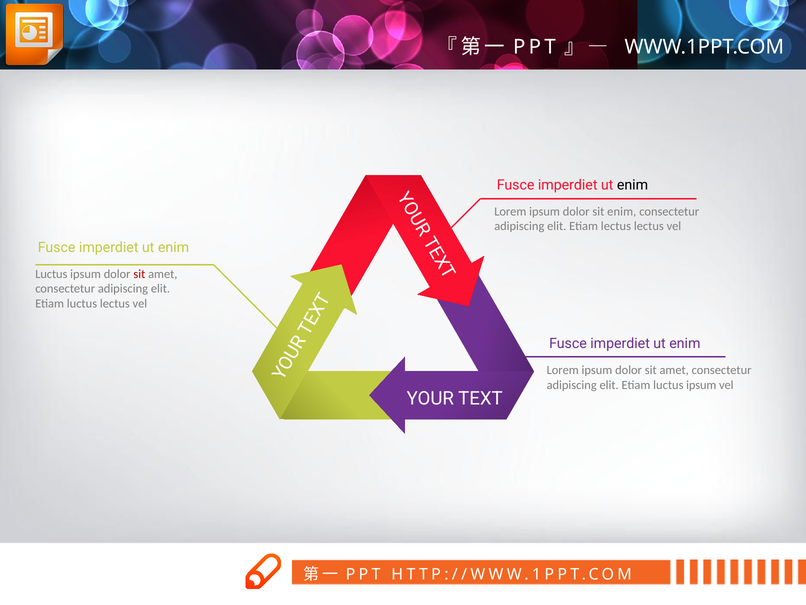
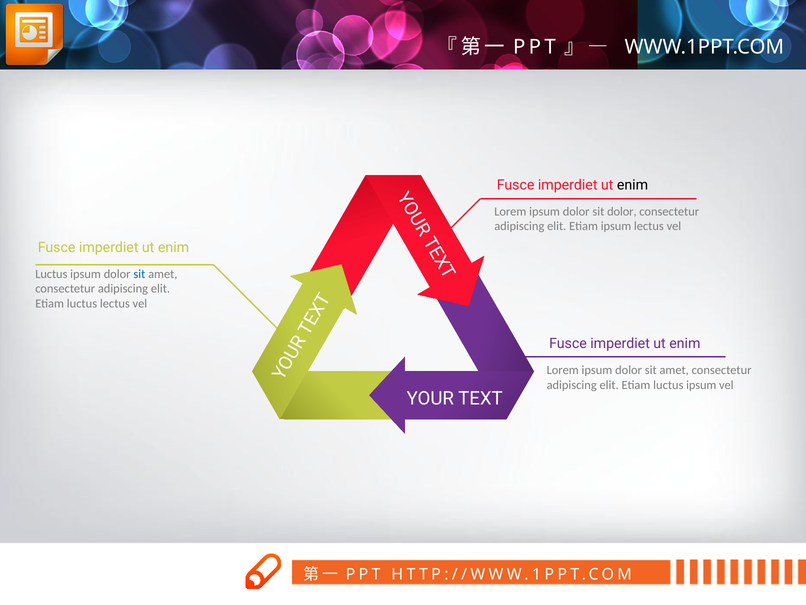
sit enim: enim -> dolor
Etiam lectus: lectus -> ipsum
sit at (139, 274) colour: red -> blue
